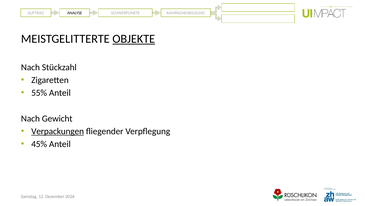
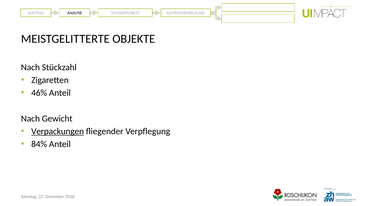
OBJEKTE underline: present -> none
55%: 55% -> 46%
45%: 45% -> 84%
